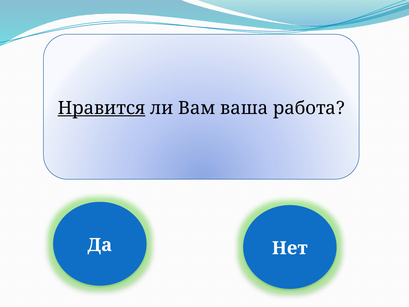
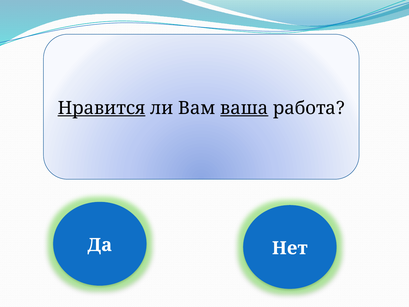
ваша underline: none -> present
